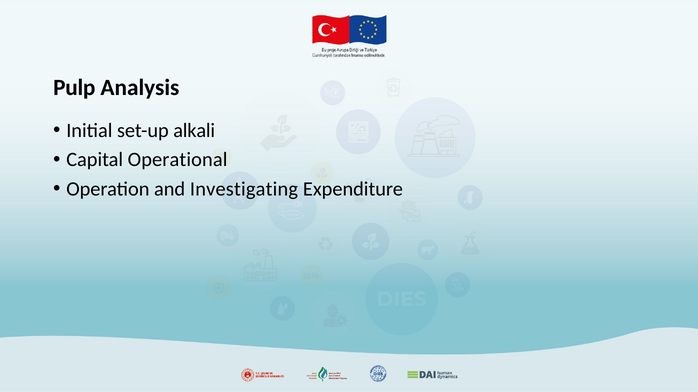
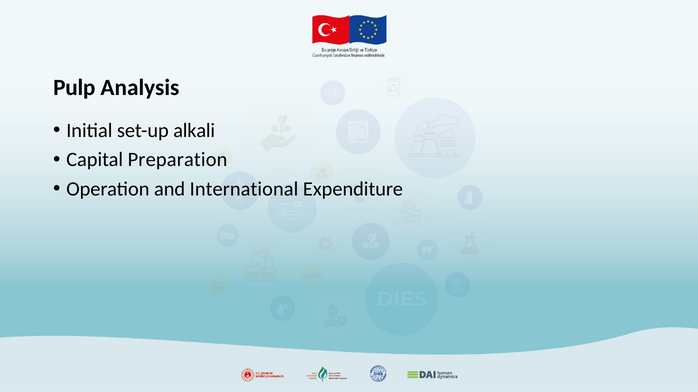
Operational: Operational -> Preparation
Investigating: Investigating -> International
